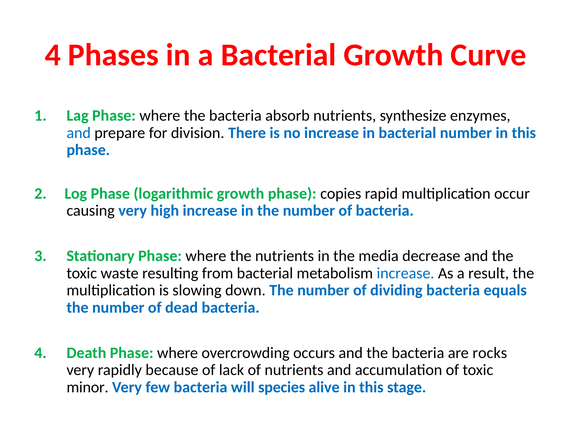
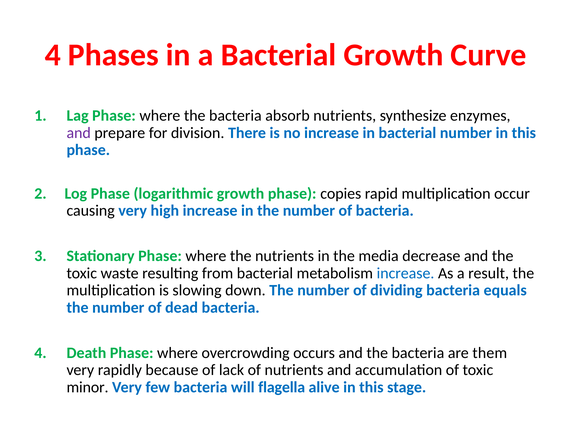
and at (79, 133) colour: blue -> purple
rocks: rocks -> them
species: species -> flagella
